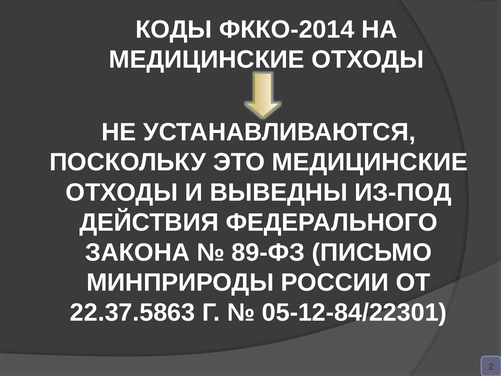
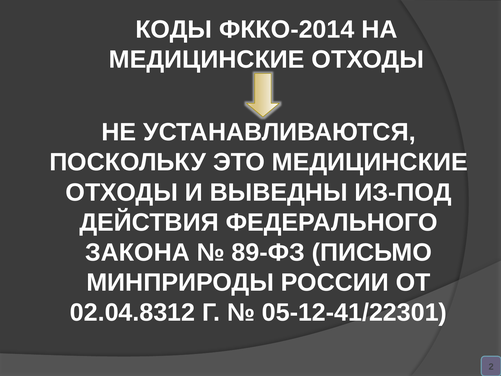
22.37.5863: 22.37.5863 -> 02.04.8312
05-12-84/22301: 05-12-84/22301 -> 05-12-41/22301
